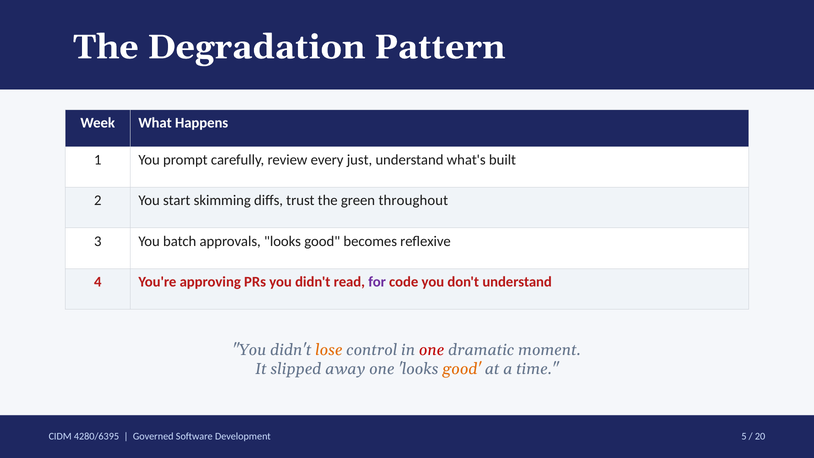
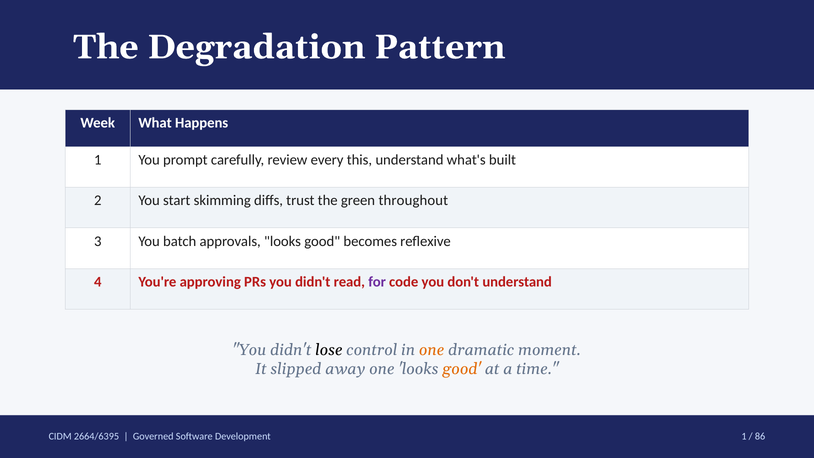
just: just -> this
lose colour: orange -> black
one at (432, 350) colour: red -> orange
4280/6395: 4280/6395 -> 2664/6395
Development 5: 5 -> 1
20: 20 -> 86
